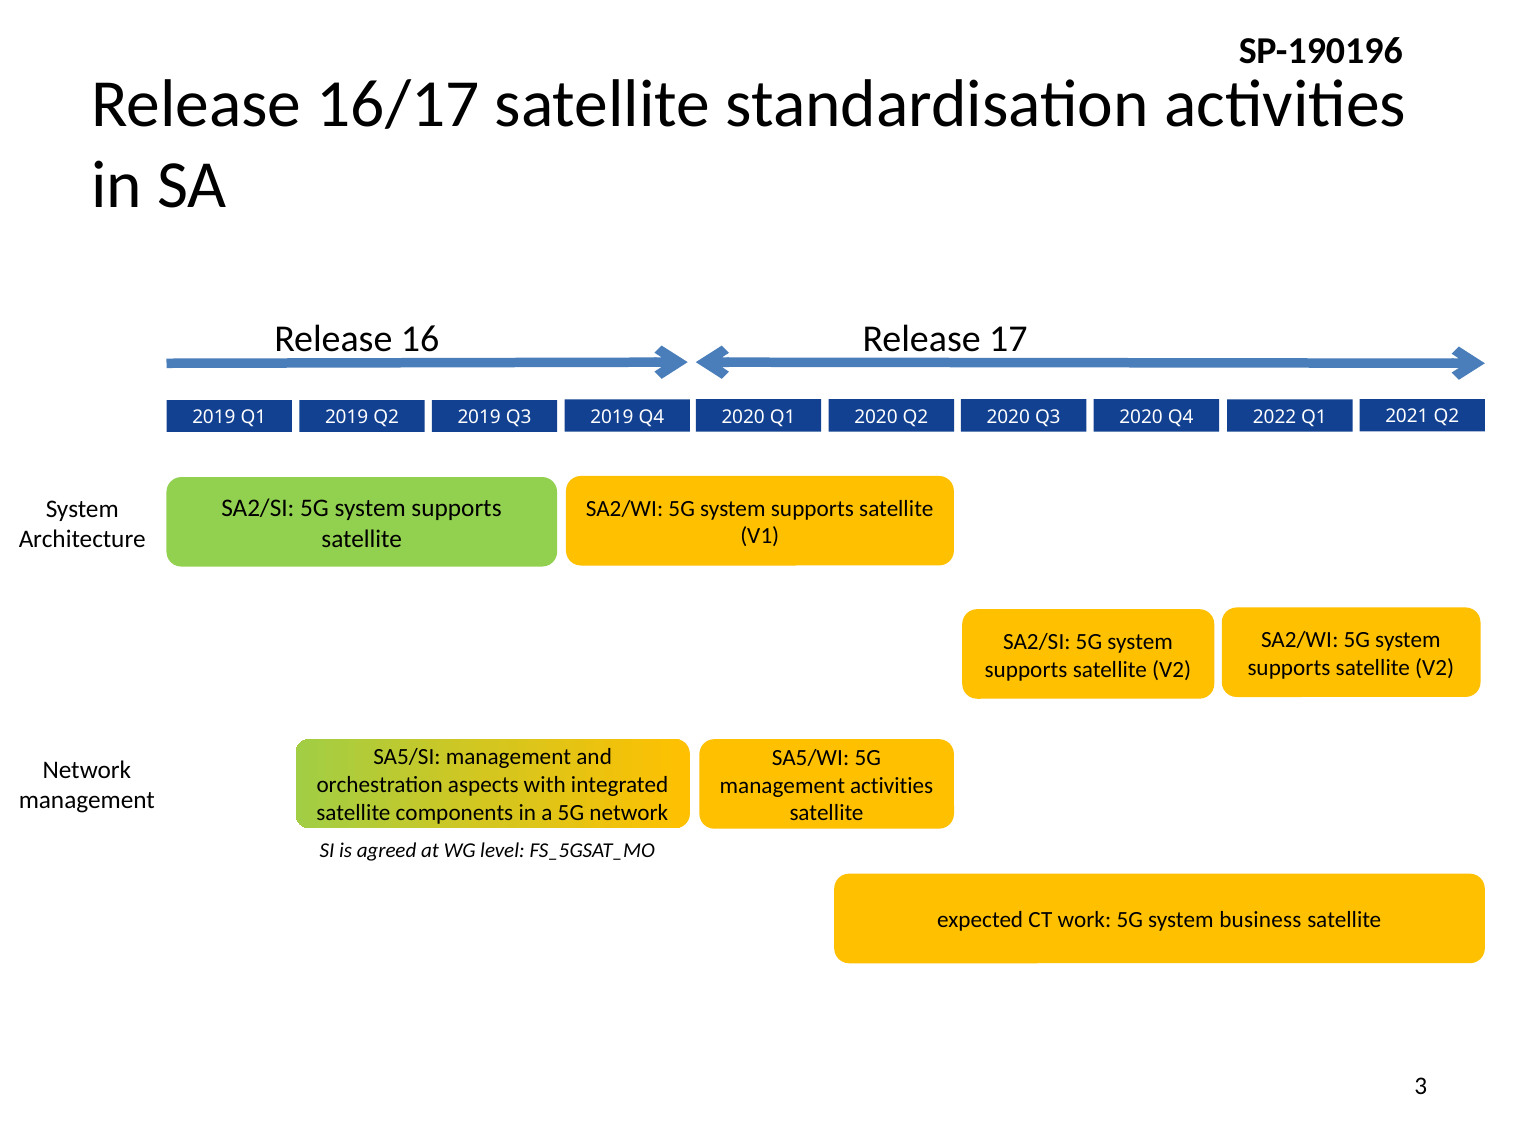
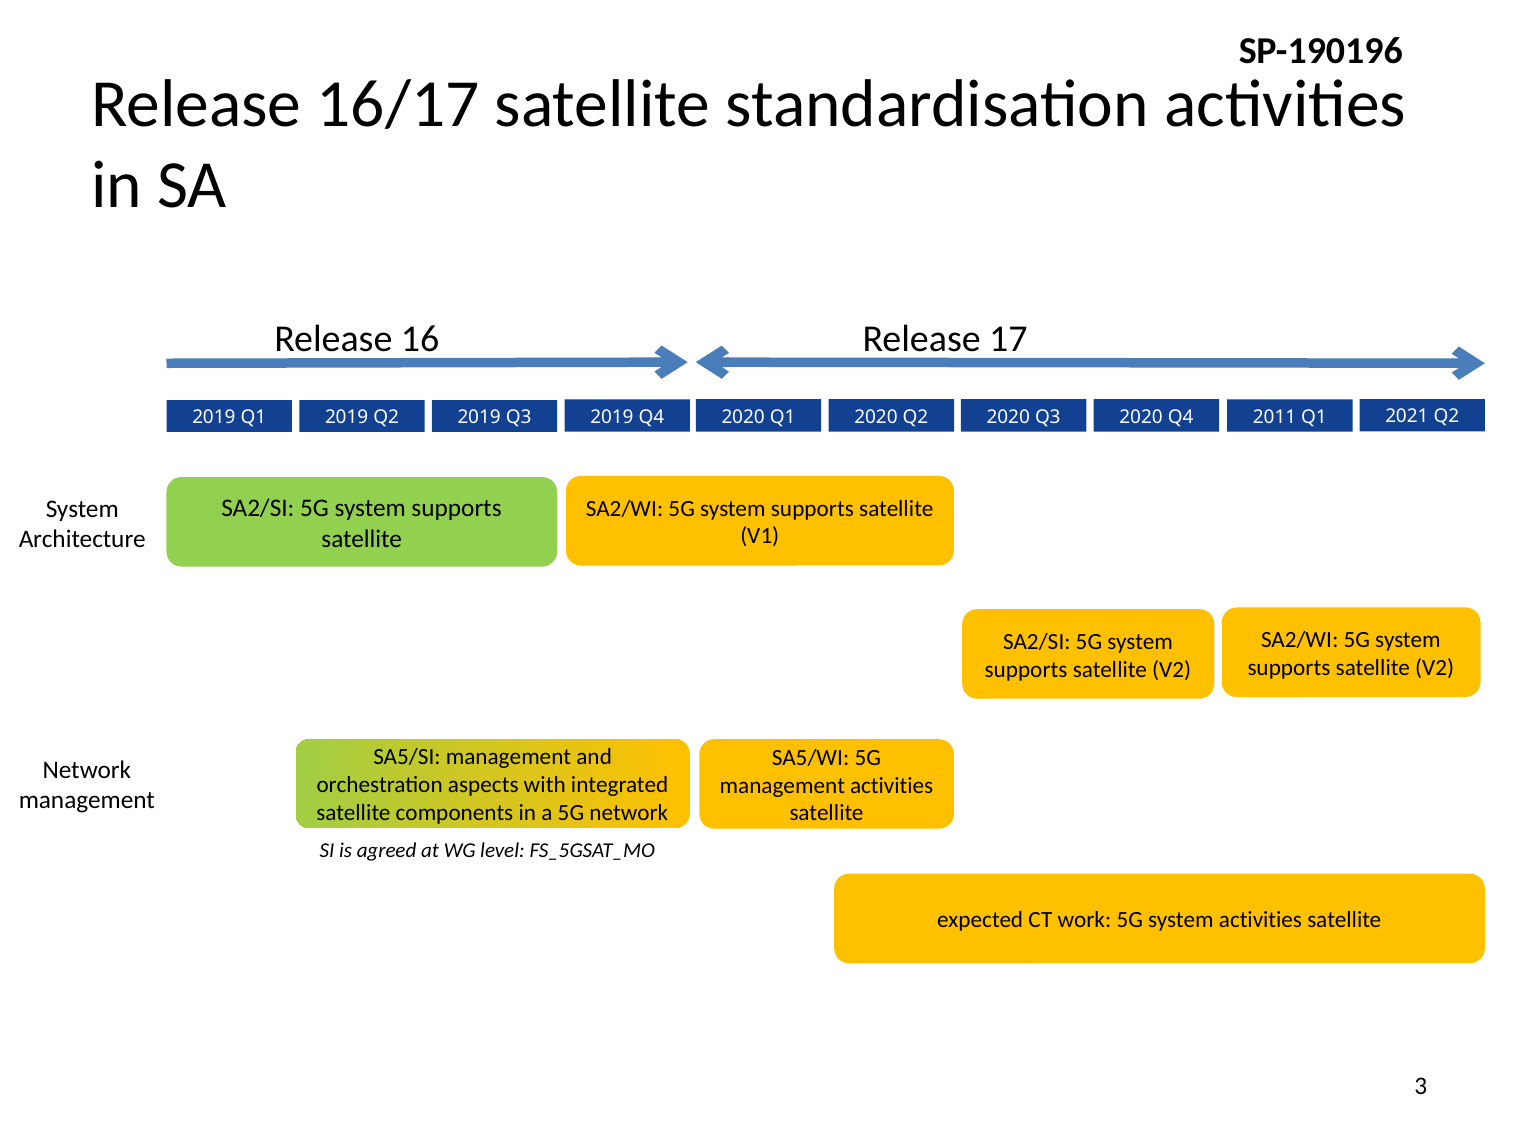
2022: 2022 -> 2011
system business: business -> activities
